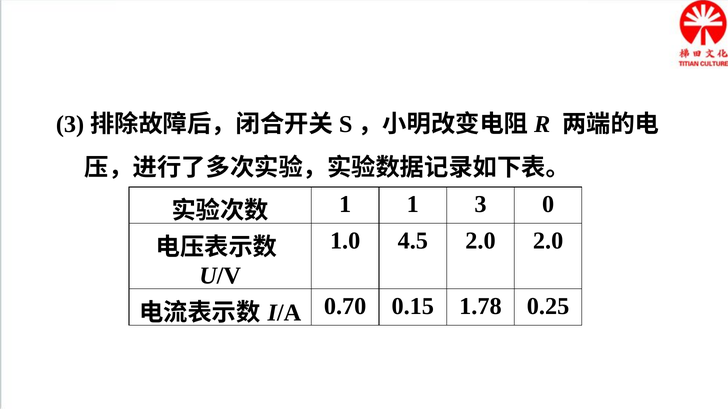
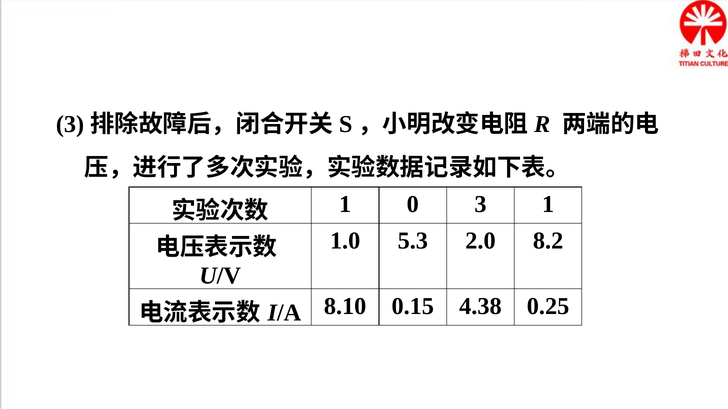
1 1: 1 -> 0
3 0: 0 -> 1
4.5: 4.5 -> 5.3
2.0 2.0: 2.0 -> 8.2
0.70: 0.70 -> 8.10
1.78: 1.78 -> 4.38
